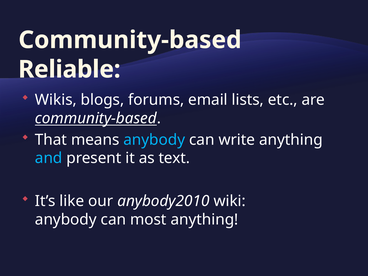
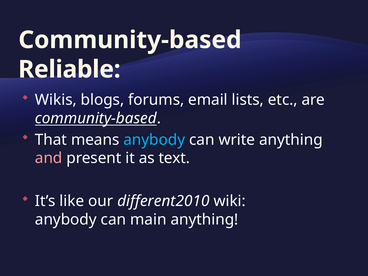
and colour: light blue -> pink
anybody2010: anybody2010 -> different2010
most: most -> main
